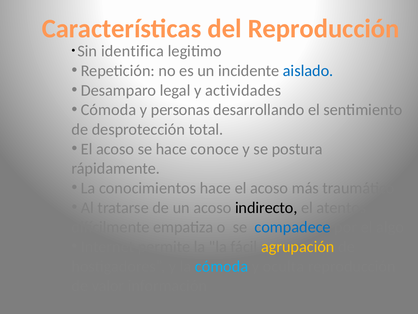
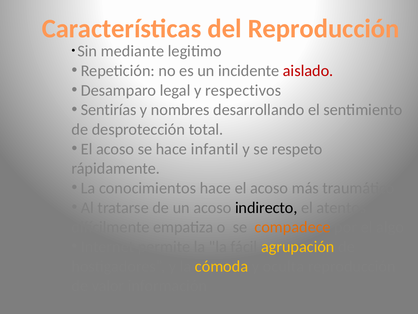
identifica: identifica -> mediante
aislado colour: blue -> red
actividades: actividades -> respectivos
Cómoda at (109, 110): Cómoda -> Sentirías
personas: personas -> nombres
conoce: conoce -> infantil
postura: postura -> respeto
compadece colour: blue -> orange
cómoda at (222, 266) colour: light blue -> yellow
